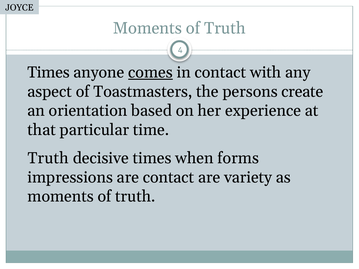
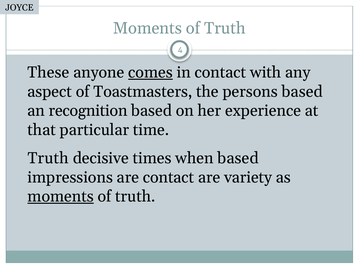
Times at (49, 72): Times -> These
persons create: create -> based
orientation: orientation -> recognition
when forms: forms -> based
moments at (61, 197) underline: none -> present
